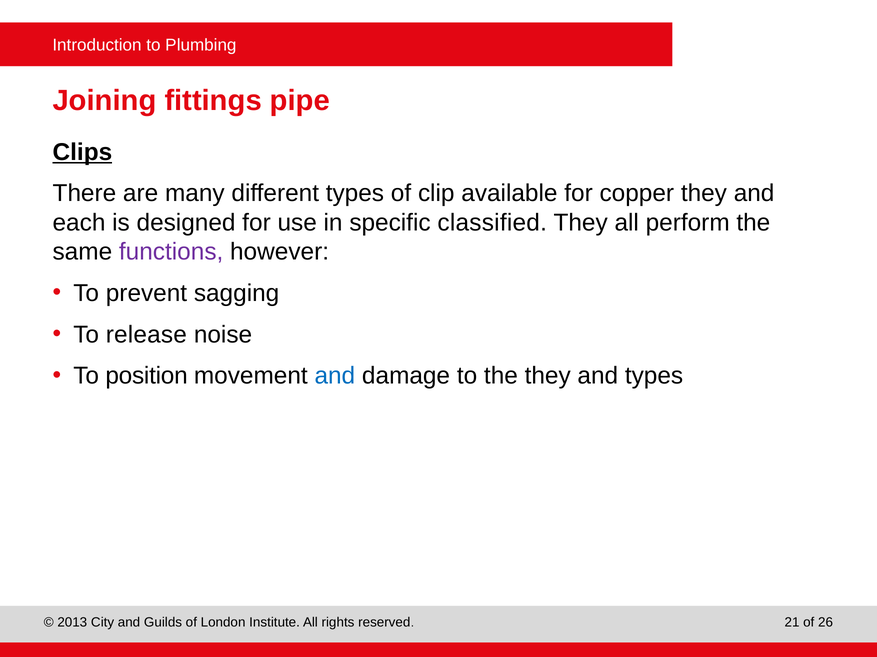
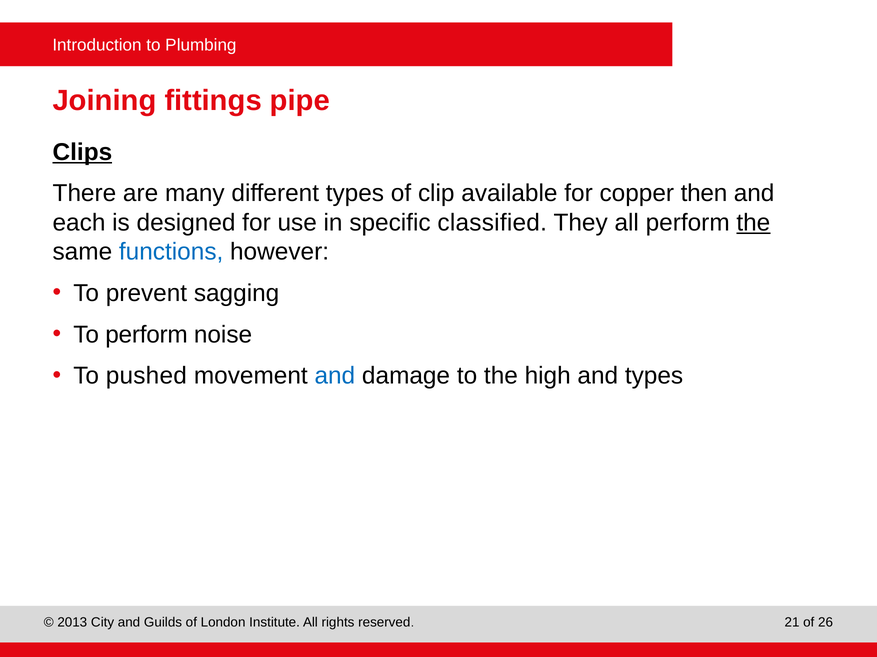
copper they: they -> then
the at (753, 223) underline: none -> present
functions colour: purple -> blue
To release: release -> perform
position: position -> pushed
the they: they -> high
